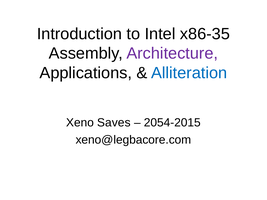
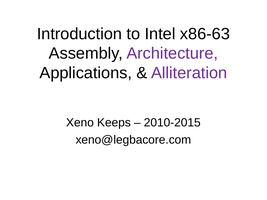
x86-35: x86-35 -> x86-63
Alliteration colour: blue -> purple
Saves: Saves -> Keeps
2054-2015: 2054-2015 -> 2010-2015
